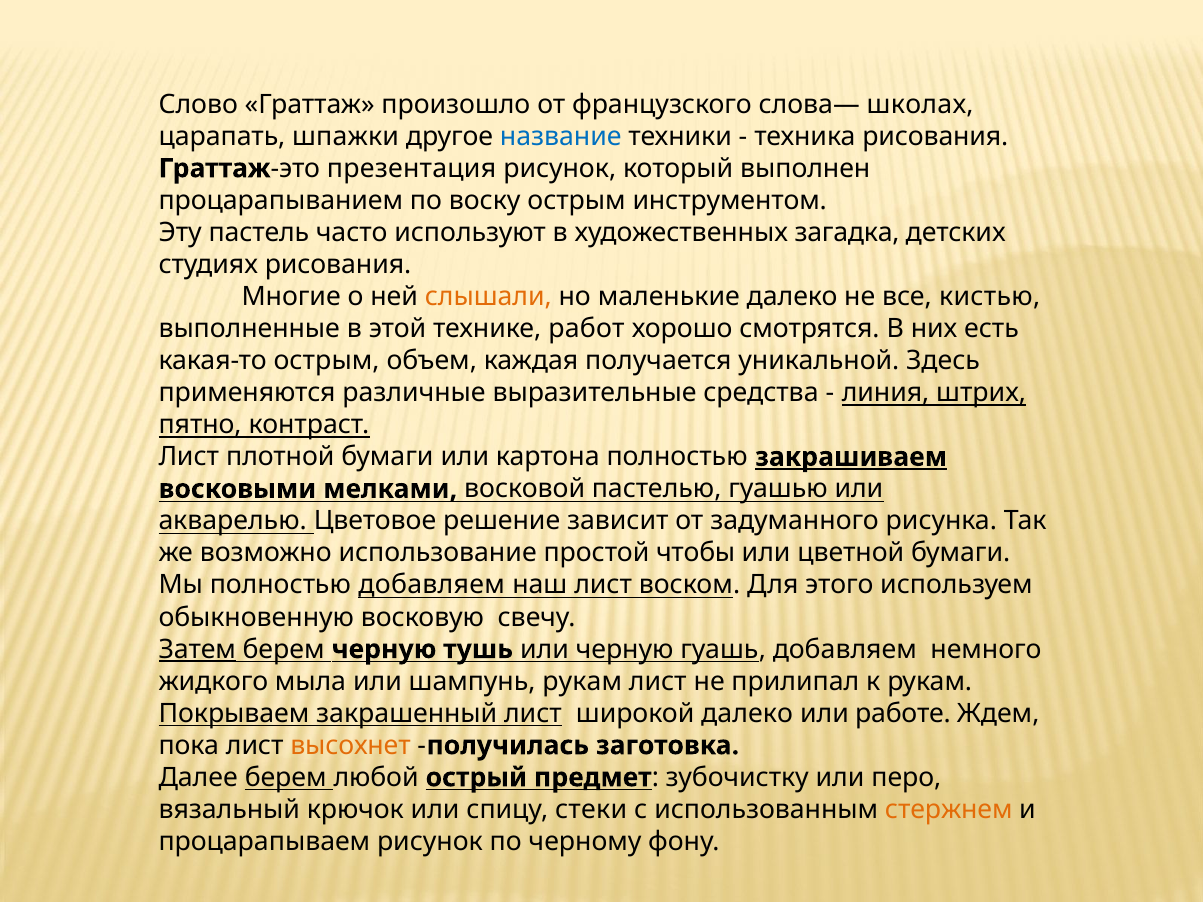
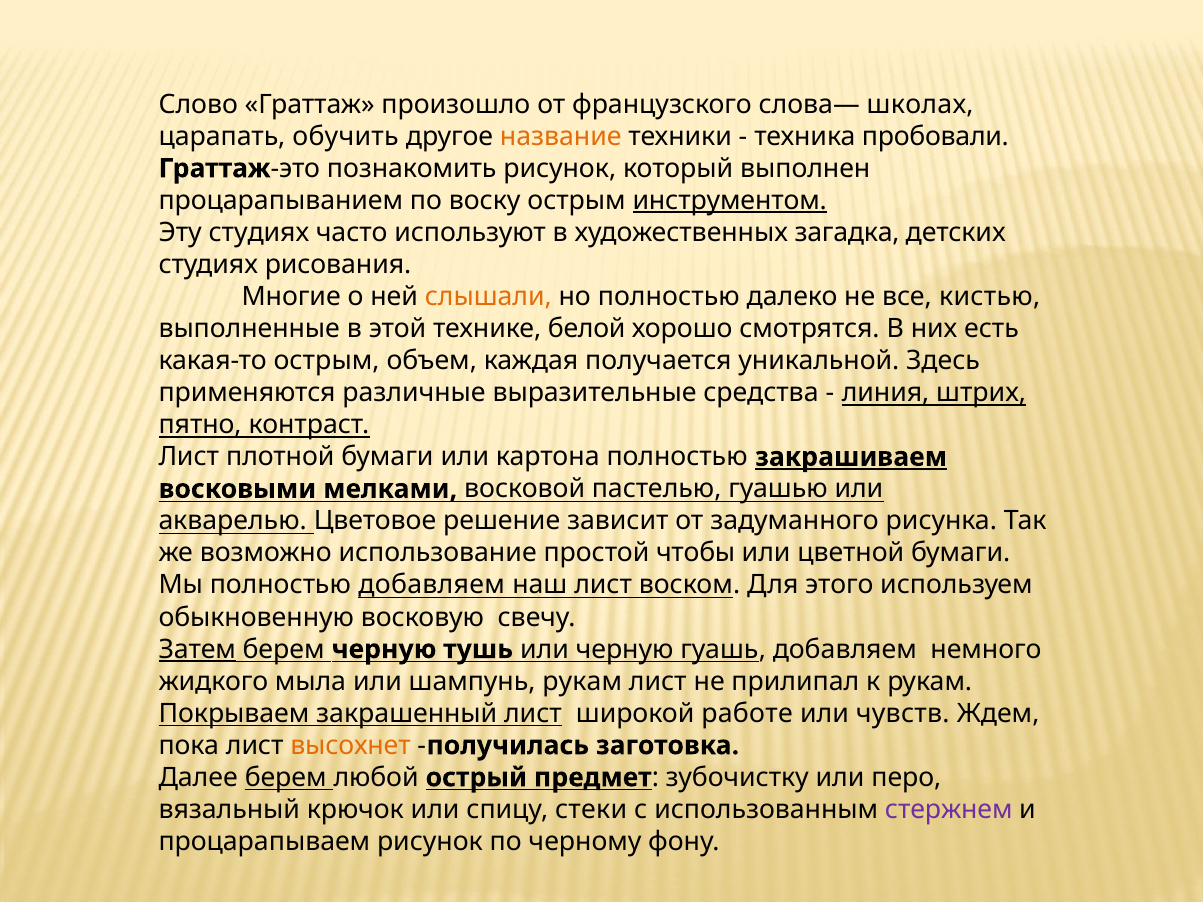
шпажки: шпажки -> обучить
название colour: blue -> orange
техника рисования: рисования -> пробовали
презентация: презентация -> познакомить
инструментом underline: none -> present
Эту пастель: пастель -> студиях
но маленькие: маленькие -> полностью
работ: работ -> белой
широкой далеко: далеко -> работе
работе: работе -> чувств
стержнем colour: orange -> purple
